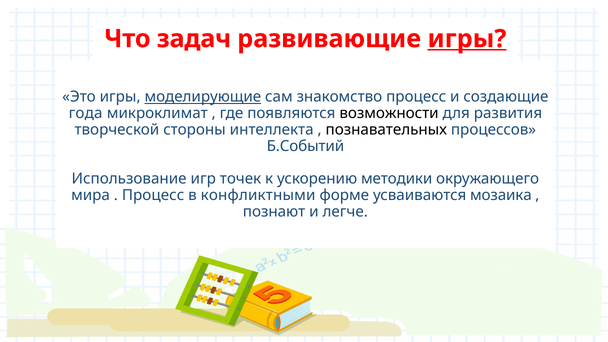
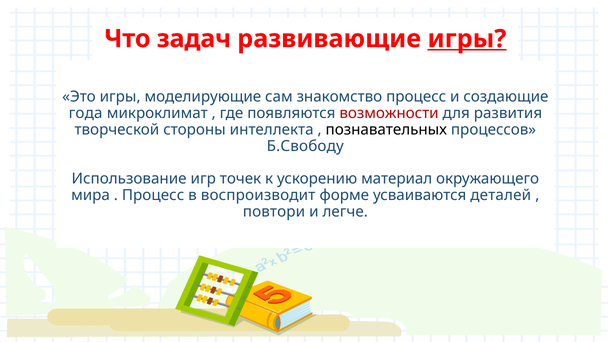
моделирующие underline: present -> none
возможности colour: black -> red
Б.Событий: Б.Событий -> Б.Свободу
методики: методики -> материал
конфликтными: конфликтными -> воспроизводит
мозаика: мозаика -> деталей
познают: познают -> повтори
